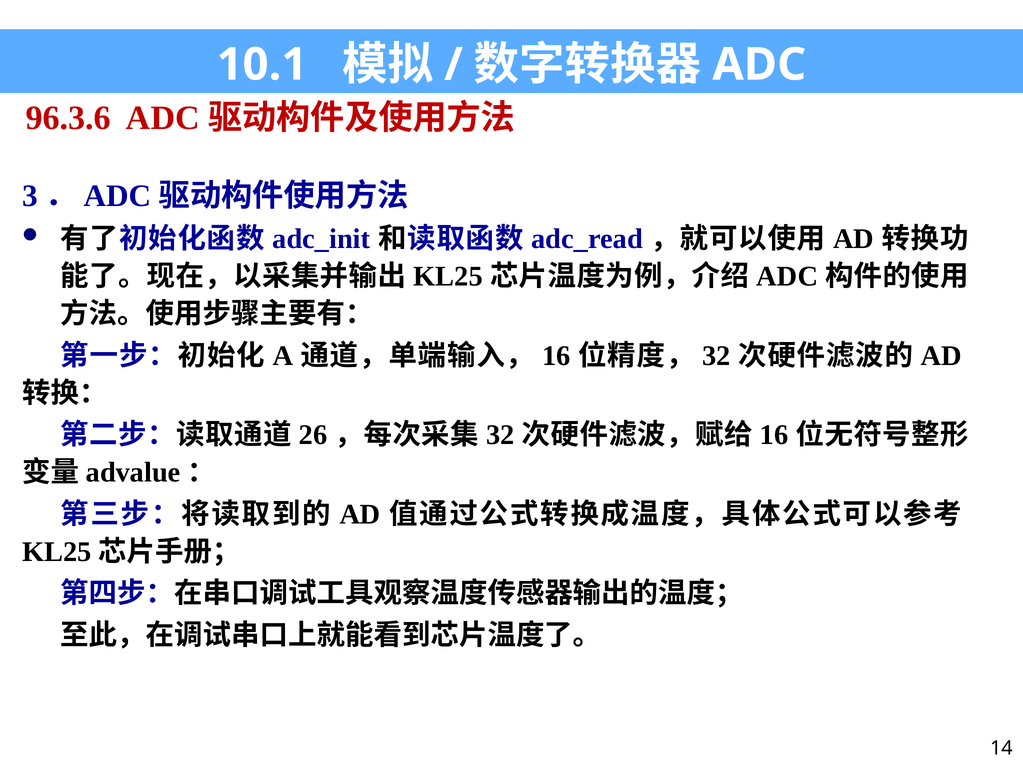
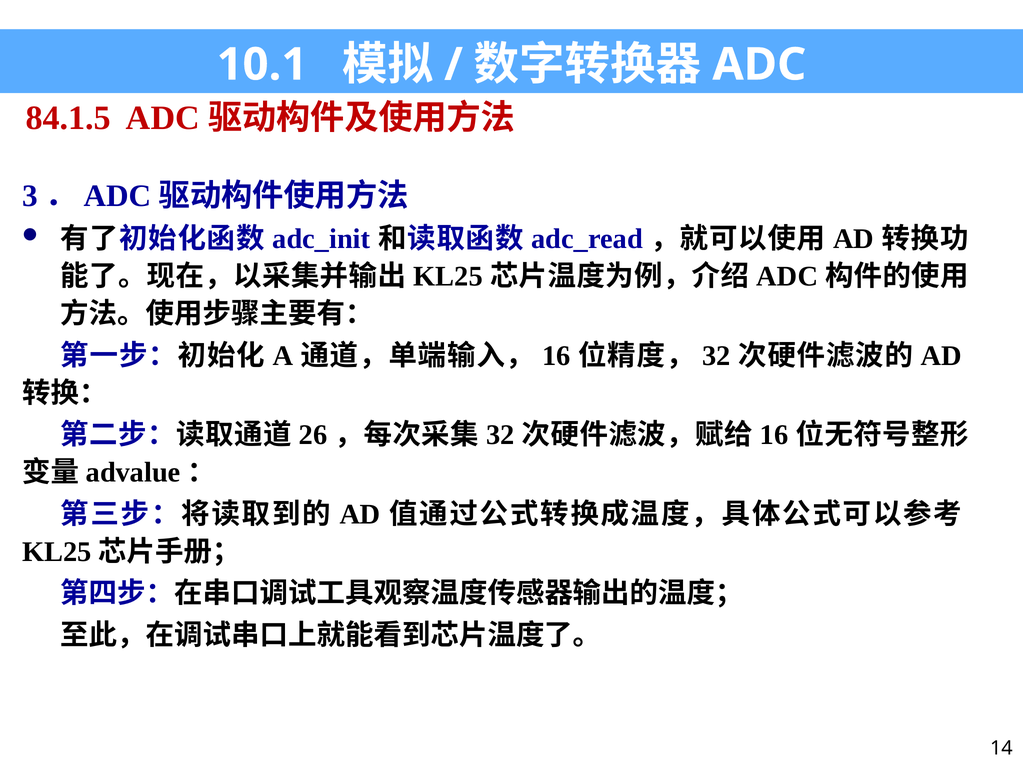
96.3.6: 96.3.6 -> 84.1.5
